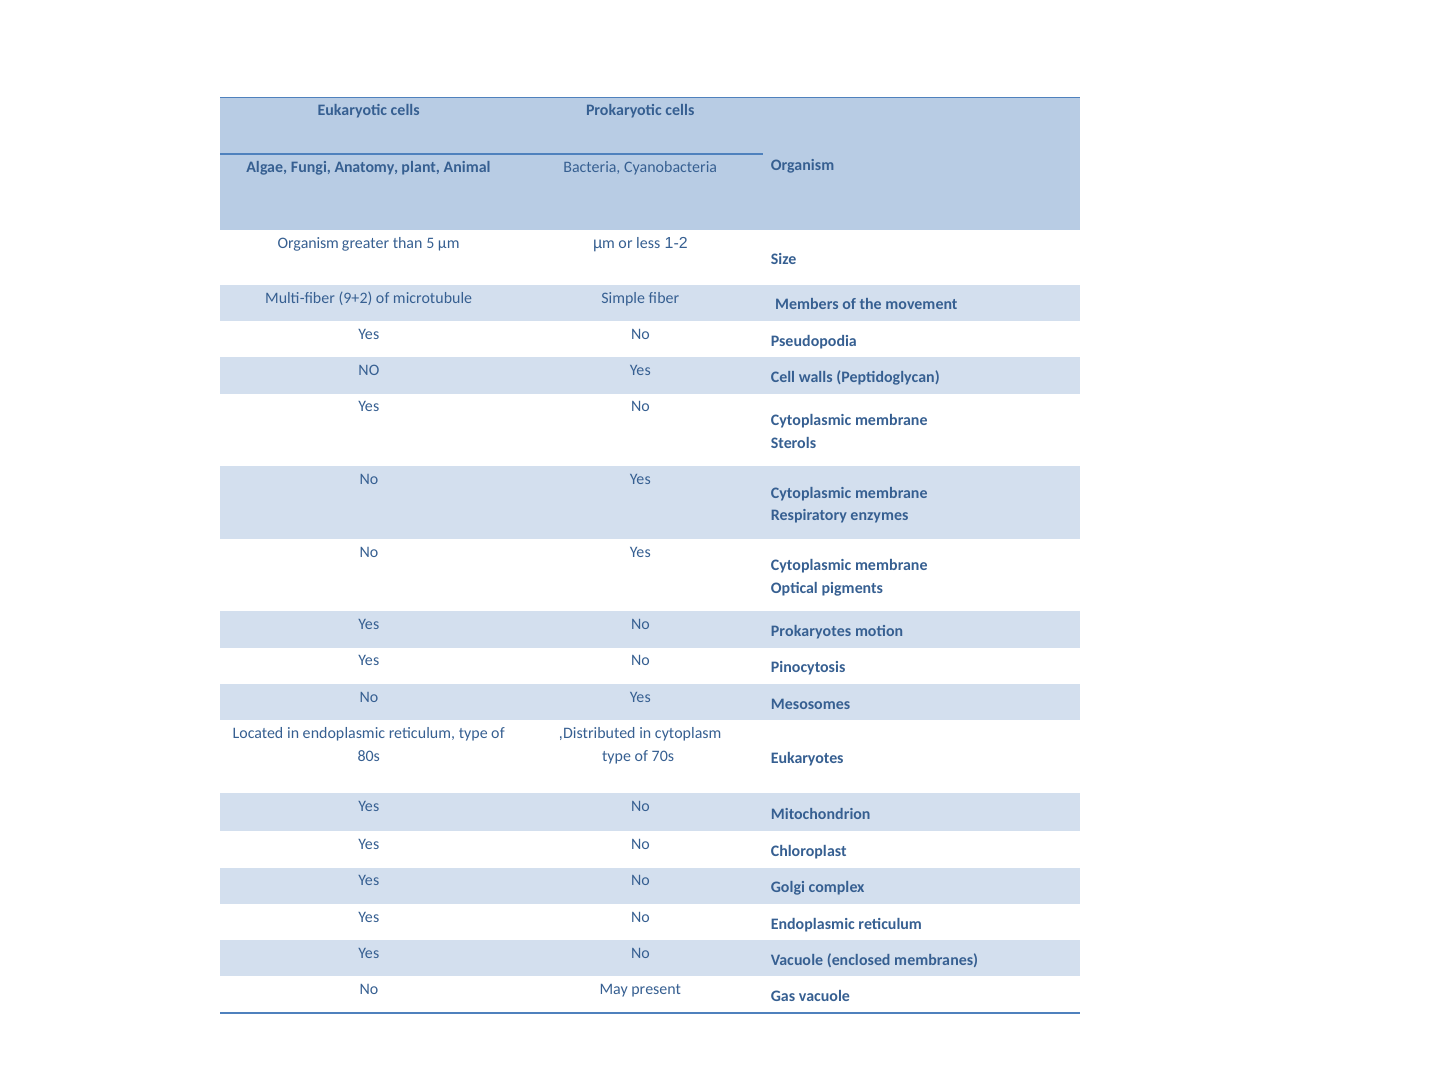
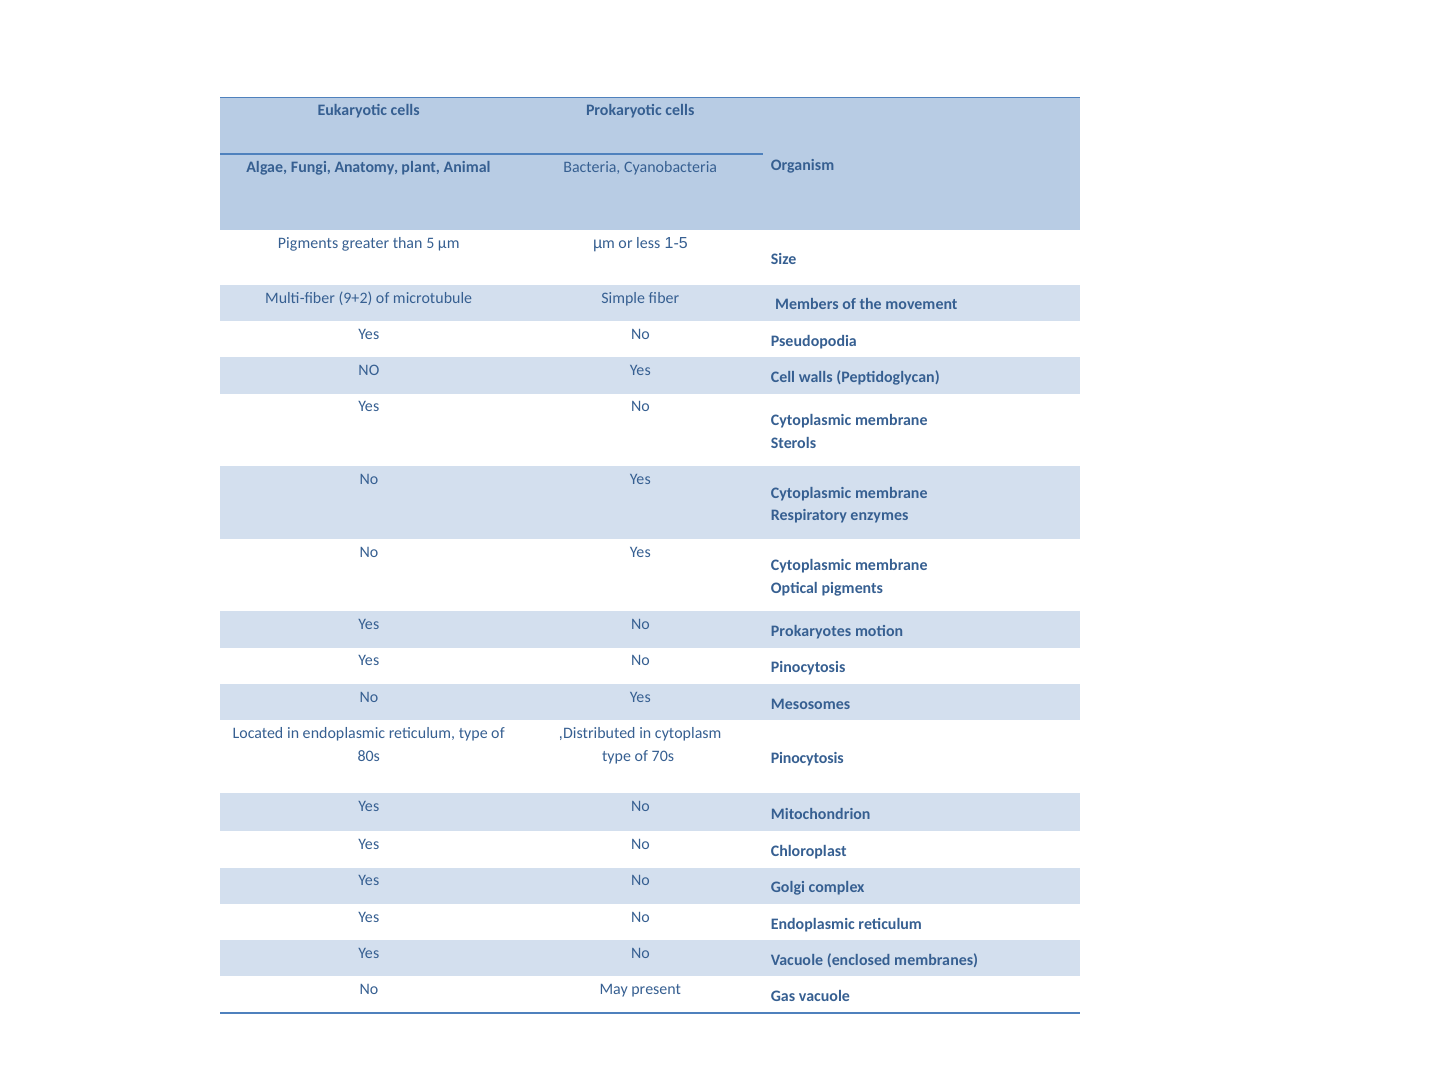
Organism at (308, 243): Organism -> Pigments
1-2: 1-2 -> 1-5
70s Eukaryotes: Eukaryotes -> Pinocytosis
